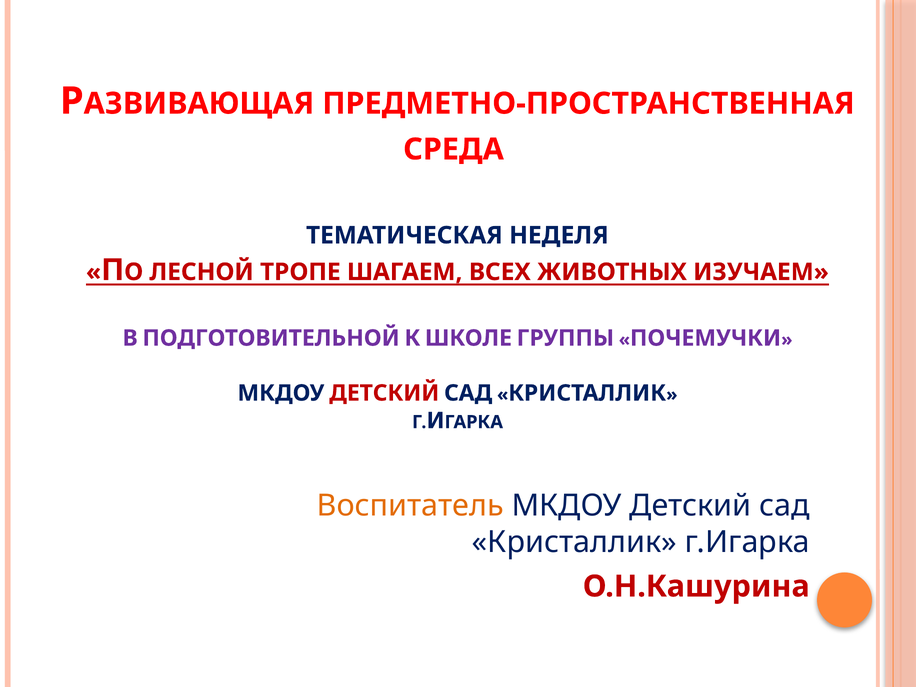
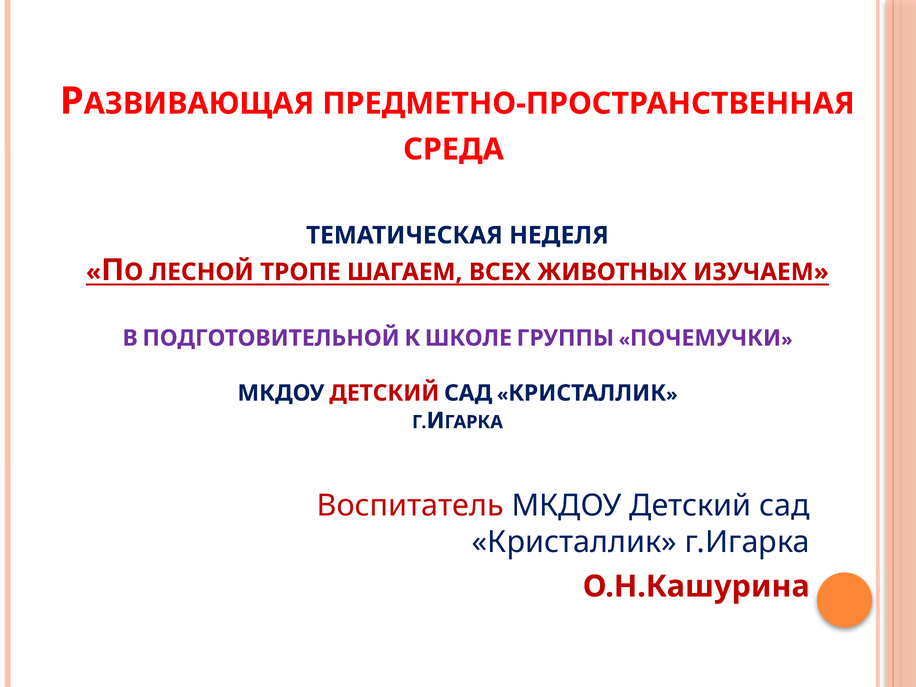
Воспитатель colour: orange -> red
